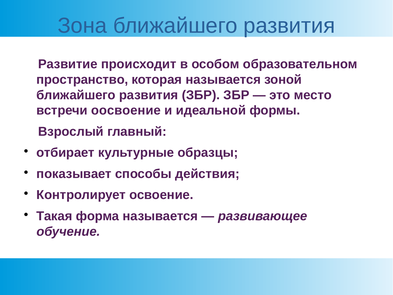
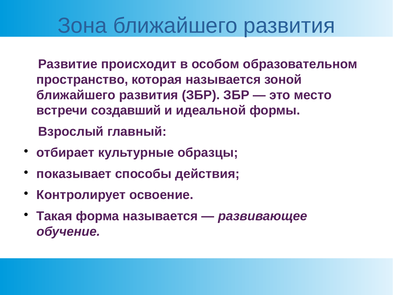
оосвоение: оосвоение -> создавший
